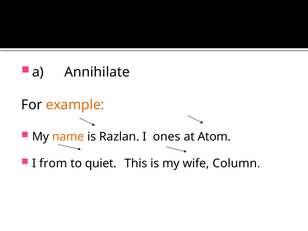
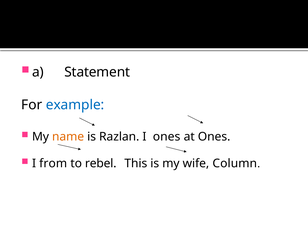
Annihilate: Annihilate -> Statement
example colour: orange -> blue
at Atom: Atom -> Ones
quiet: quiet -> rebel
